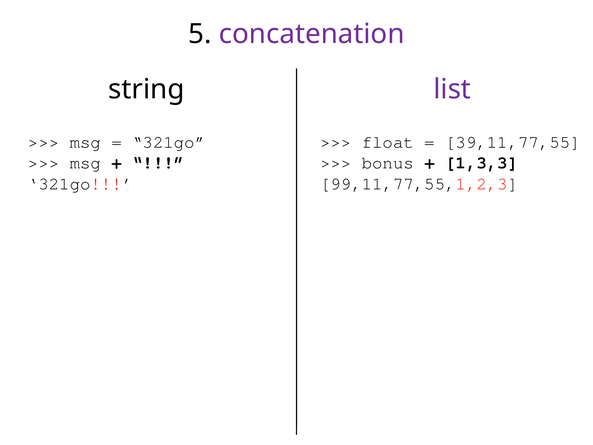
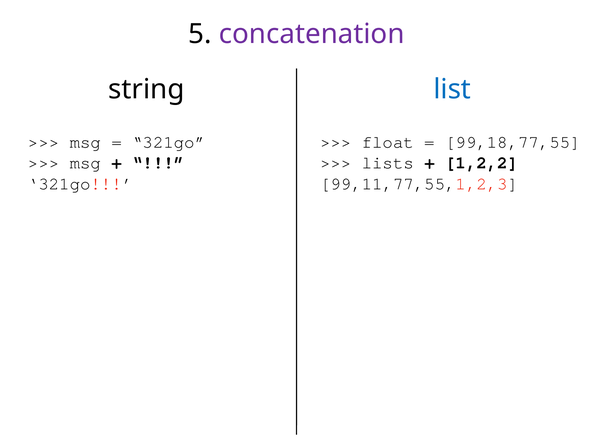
list colour: purple -> blue
39,11,77,55: 39,11,77,55 -> 99,18,77,55
bonus: bonus -> lists
1,3,3: 1,3,3 -> 1,2,2
